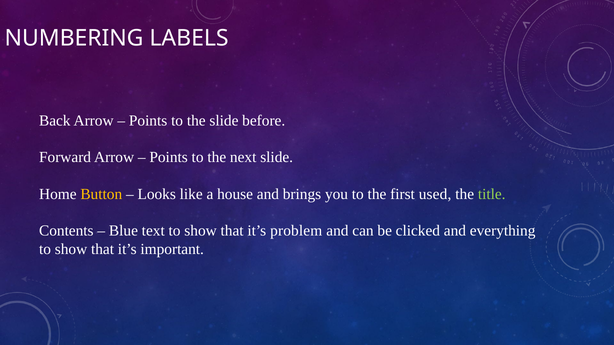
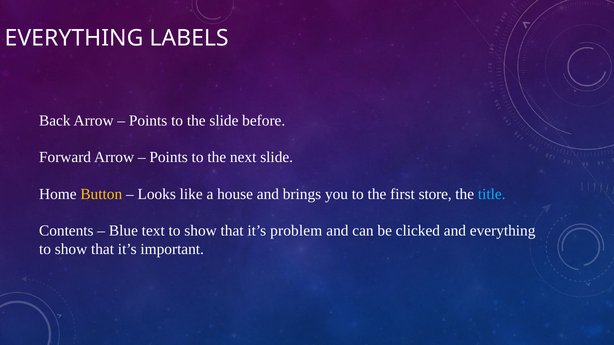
NUMBERING at (74, 38): NUMBERING -> EVERYTHING
used: used -> store
title colour: light green -> light blue
